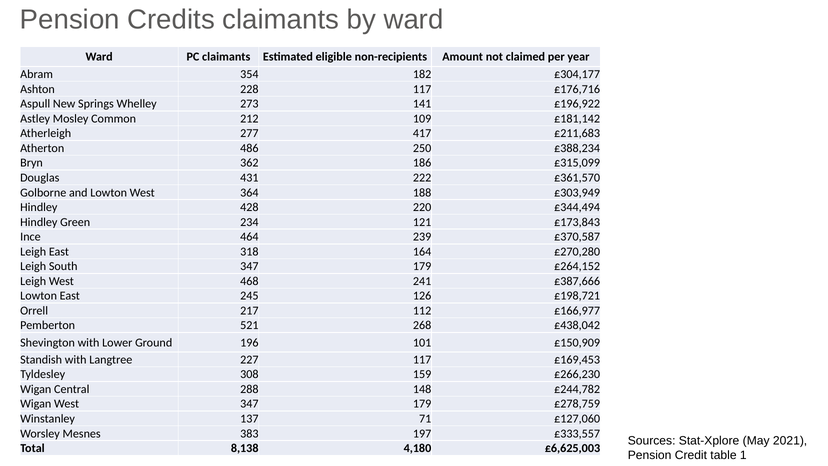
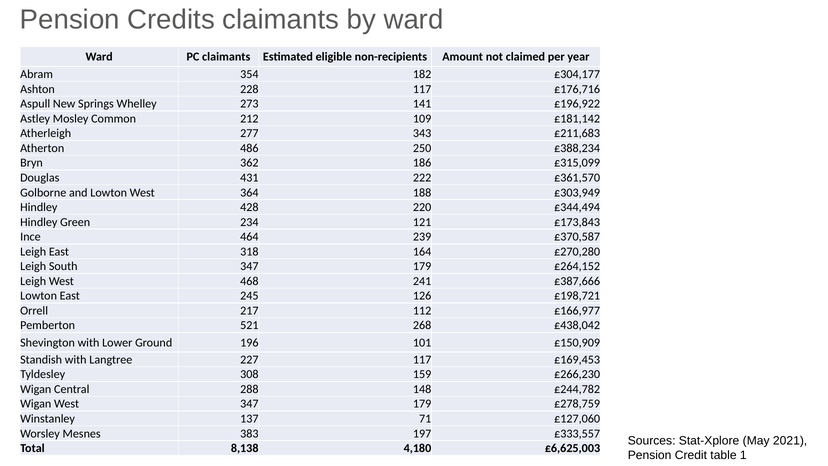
417: 417 -> 343
